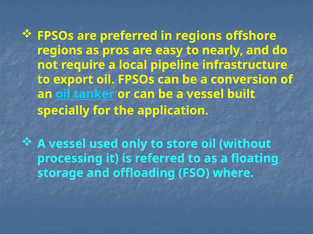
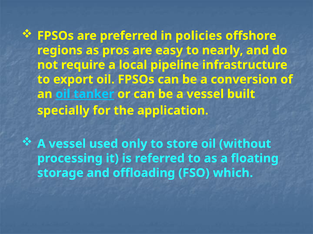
in regions: regions -> policies
where: where -> which
